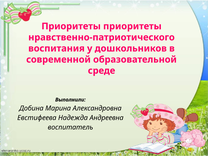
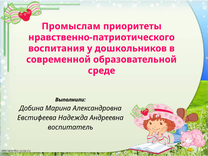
Приоритеты at (71, 26): Приоритеты -> Промыслам
